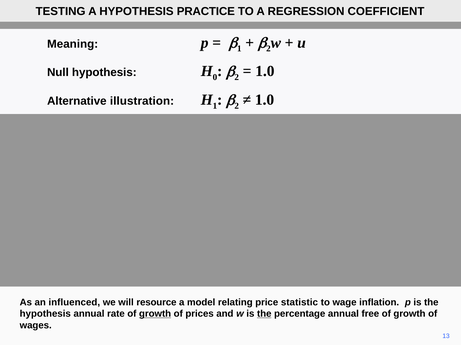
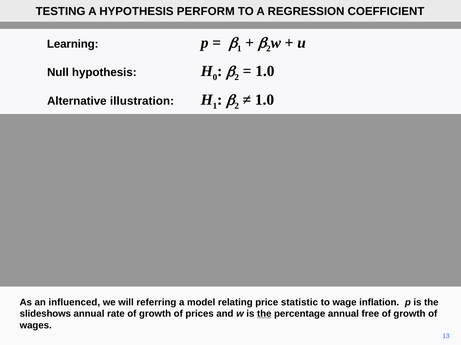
PRACTICE: PRACTICE -> PERFORM
Meaning: Meaning -> Learning
resource: resource -> referring
hypothesis at (45, 314): hypothesis -> slideshows
growth at (155, 314) underline: present -> none
